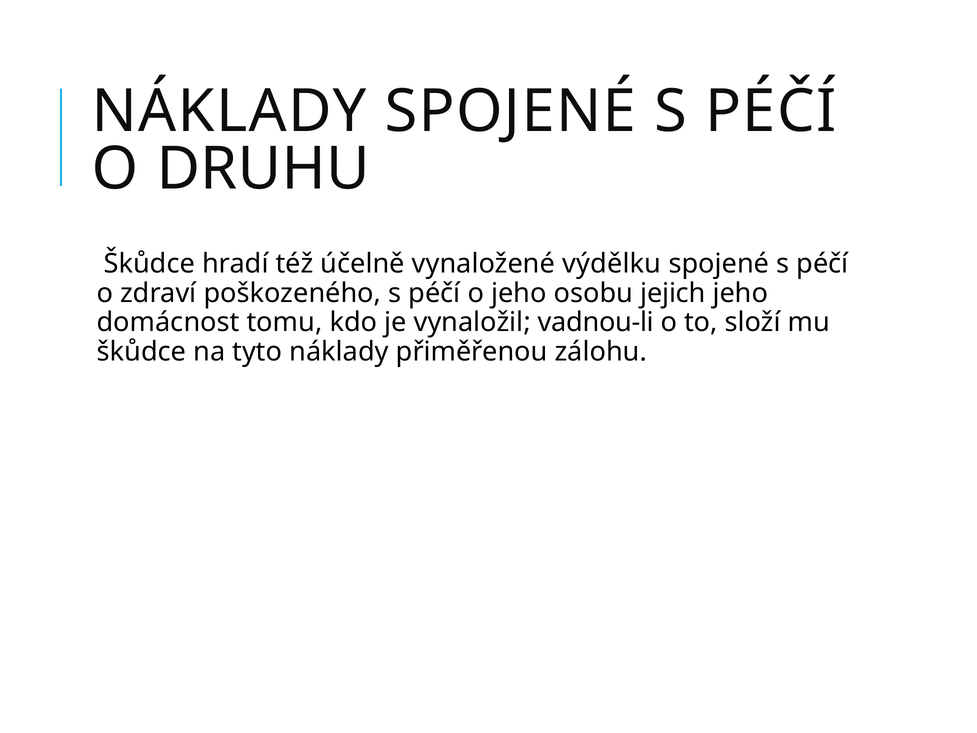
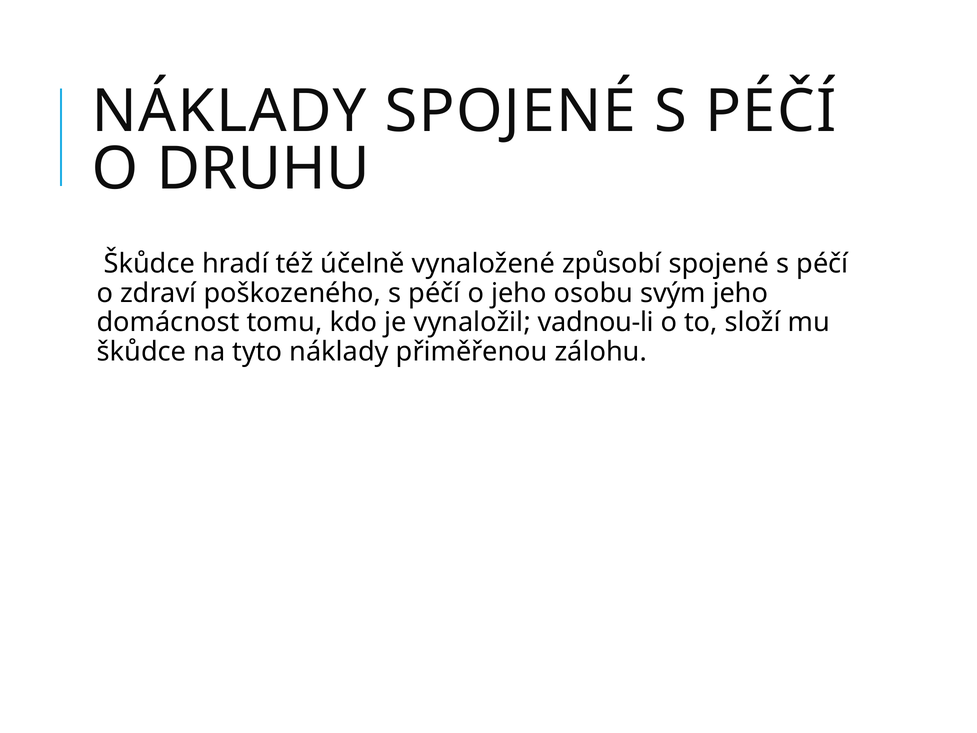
výdělku: výdělku -> způsobí
jejich: jejich -> svým
